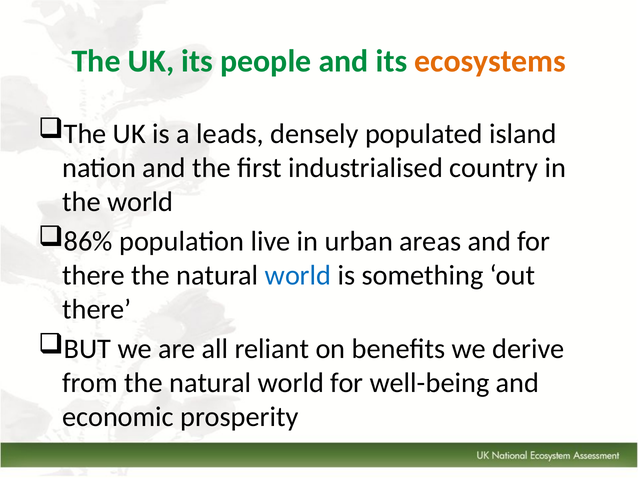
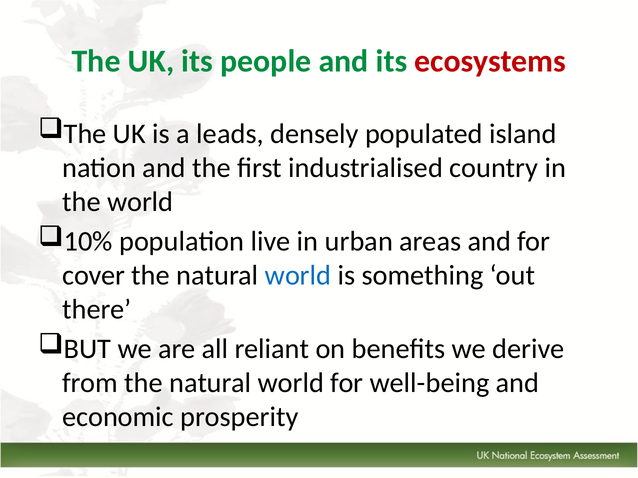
ecosystems colour: orange -> red
86%: 86% -> 10%
there at (94, 276): there -> cover
